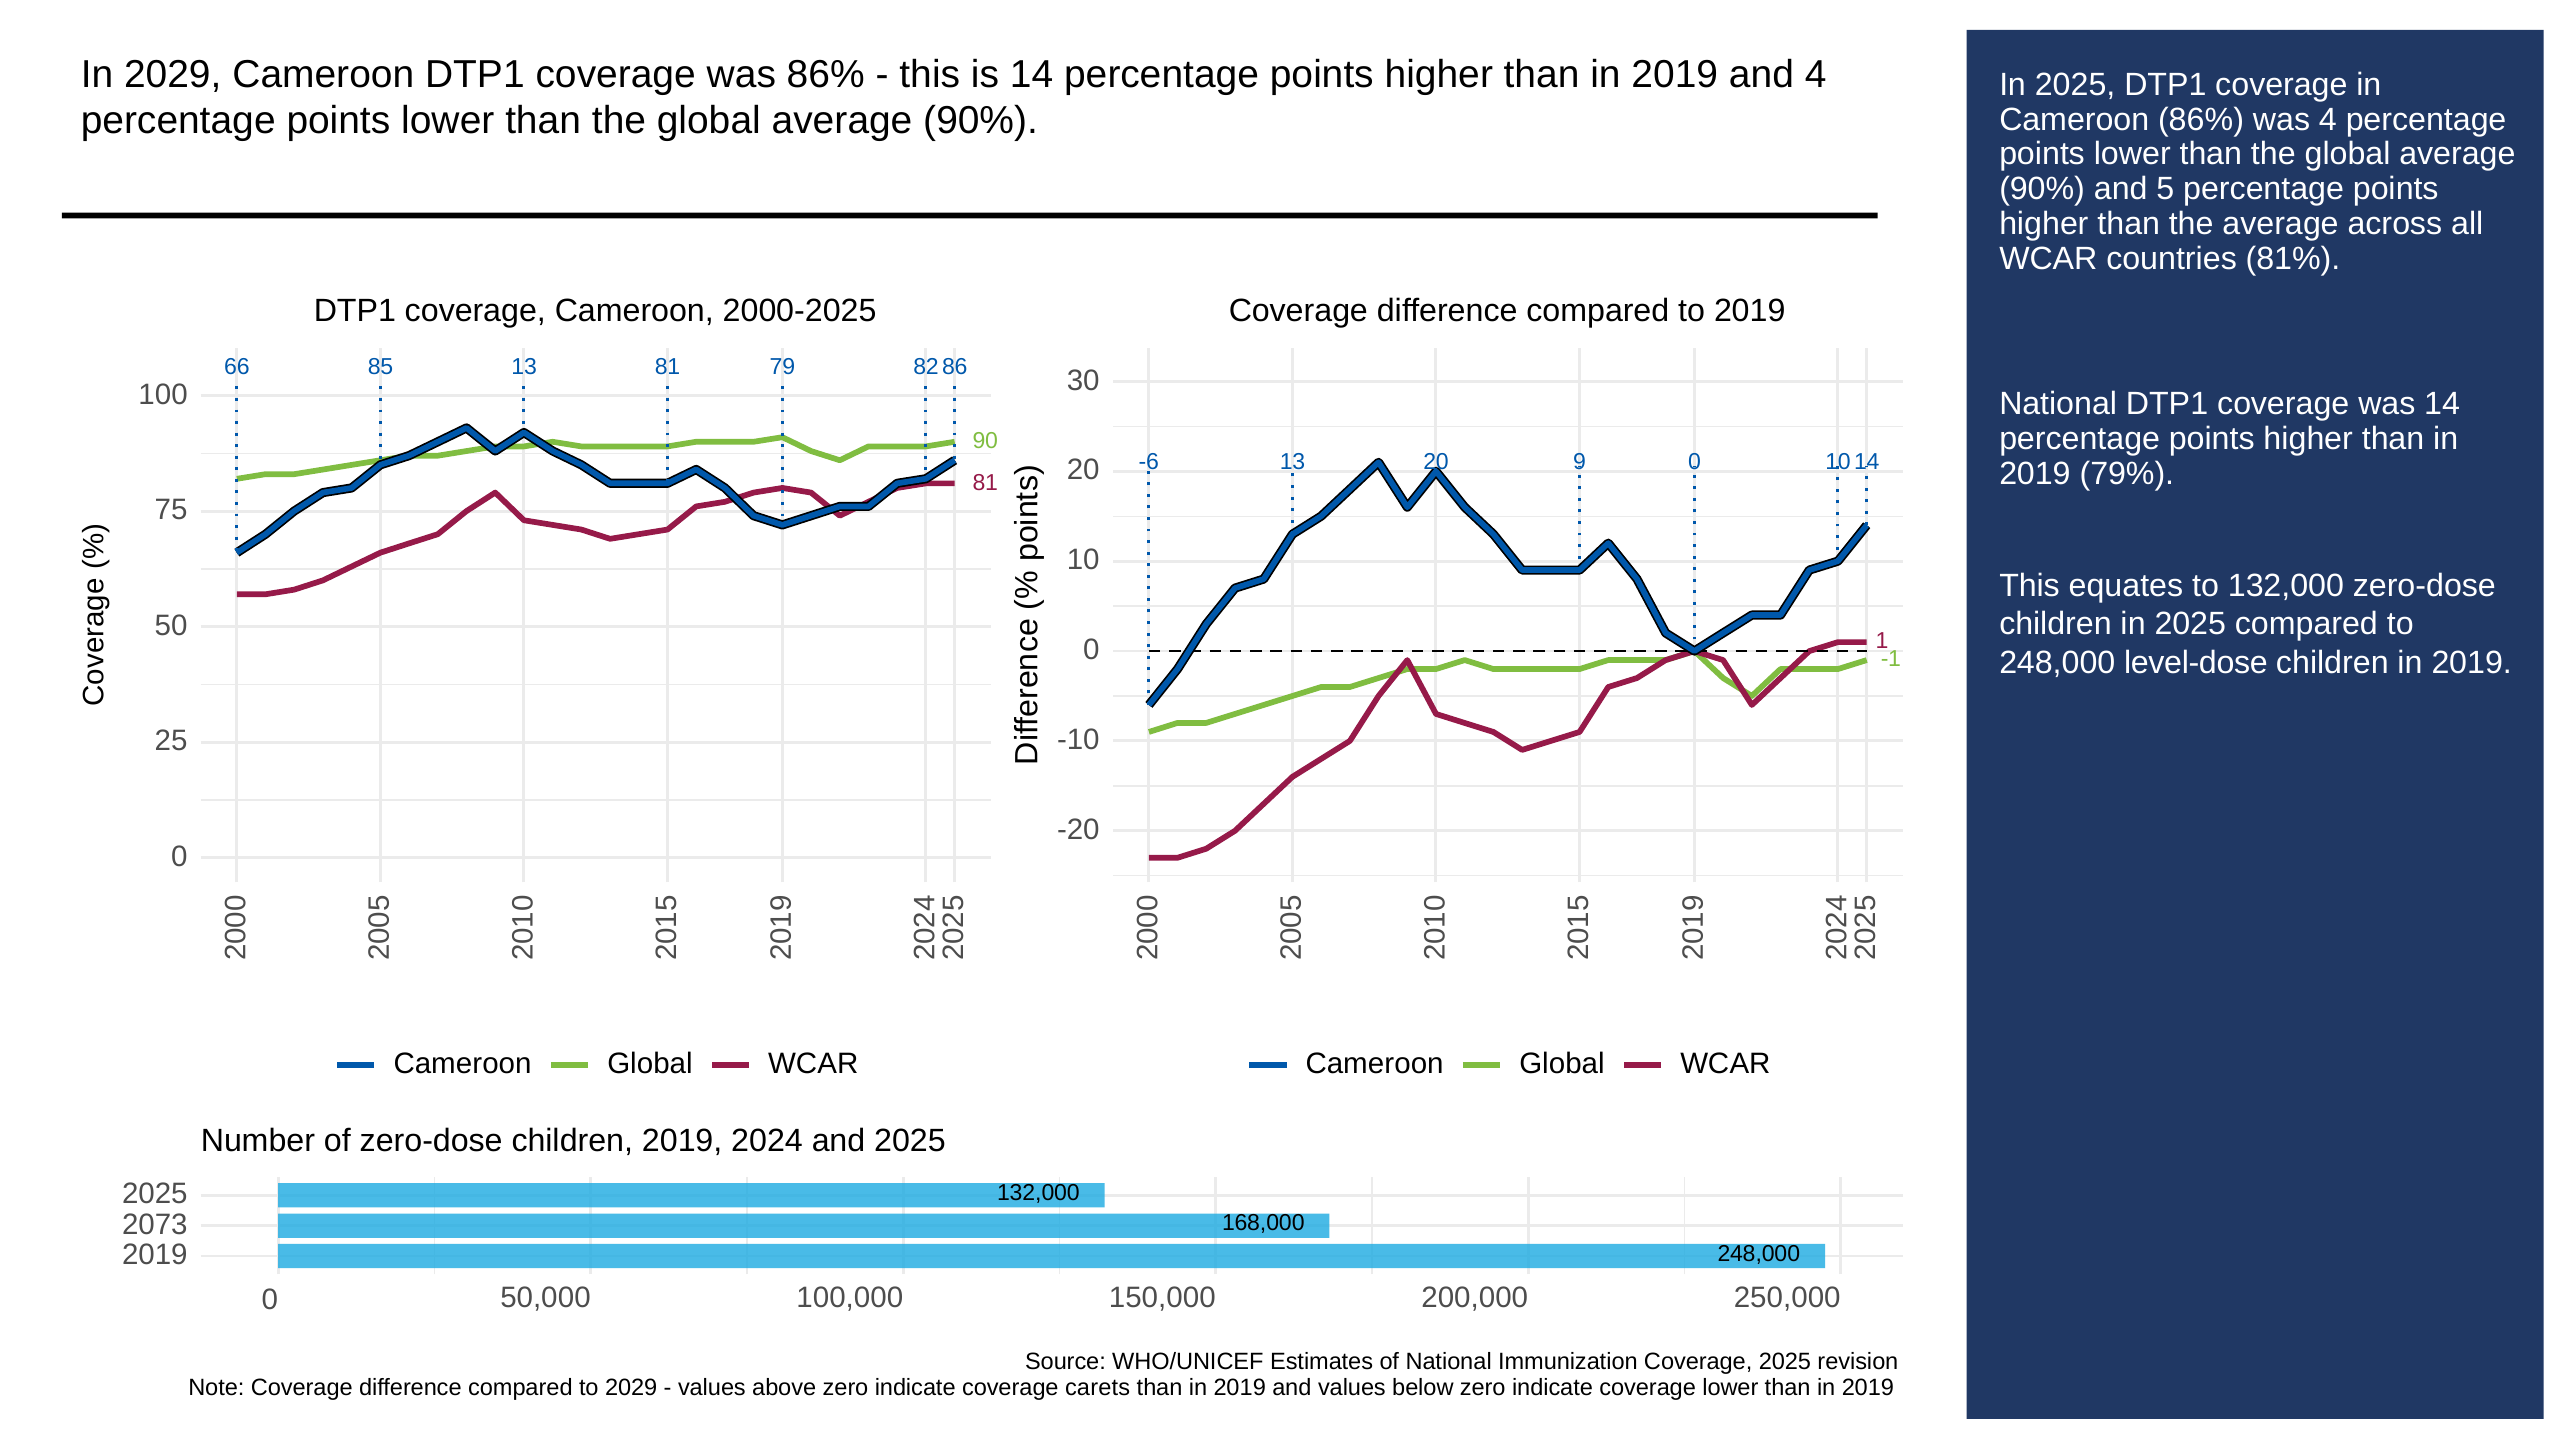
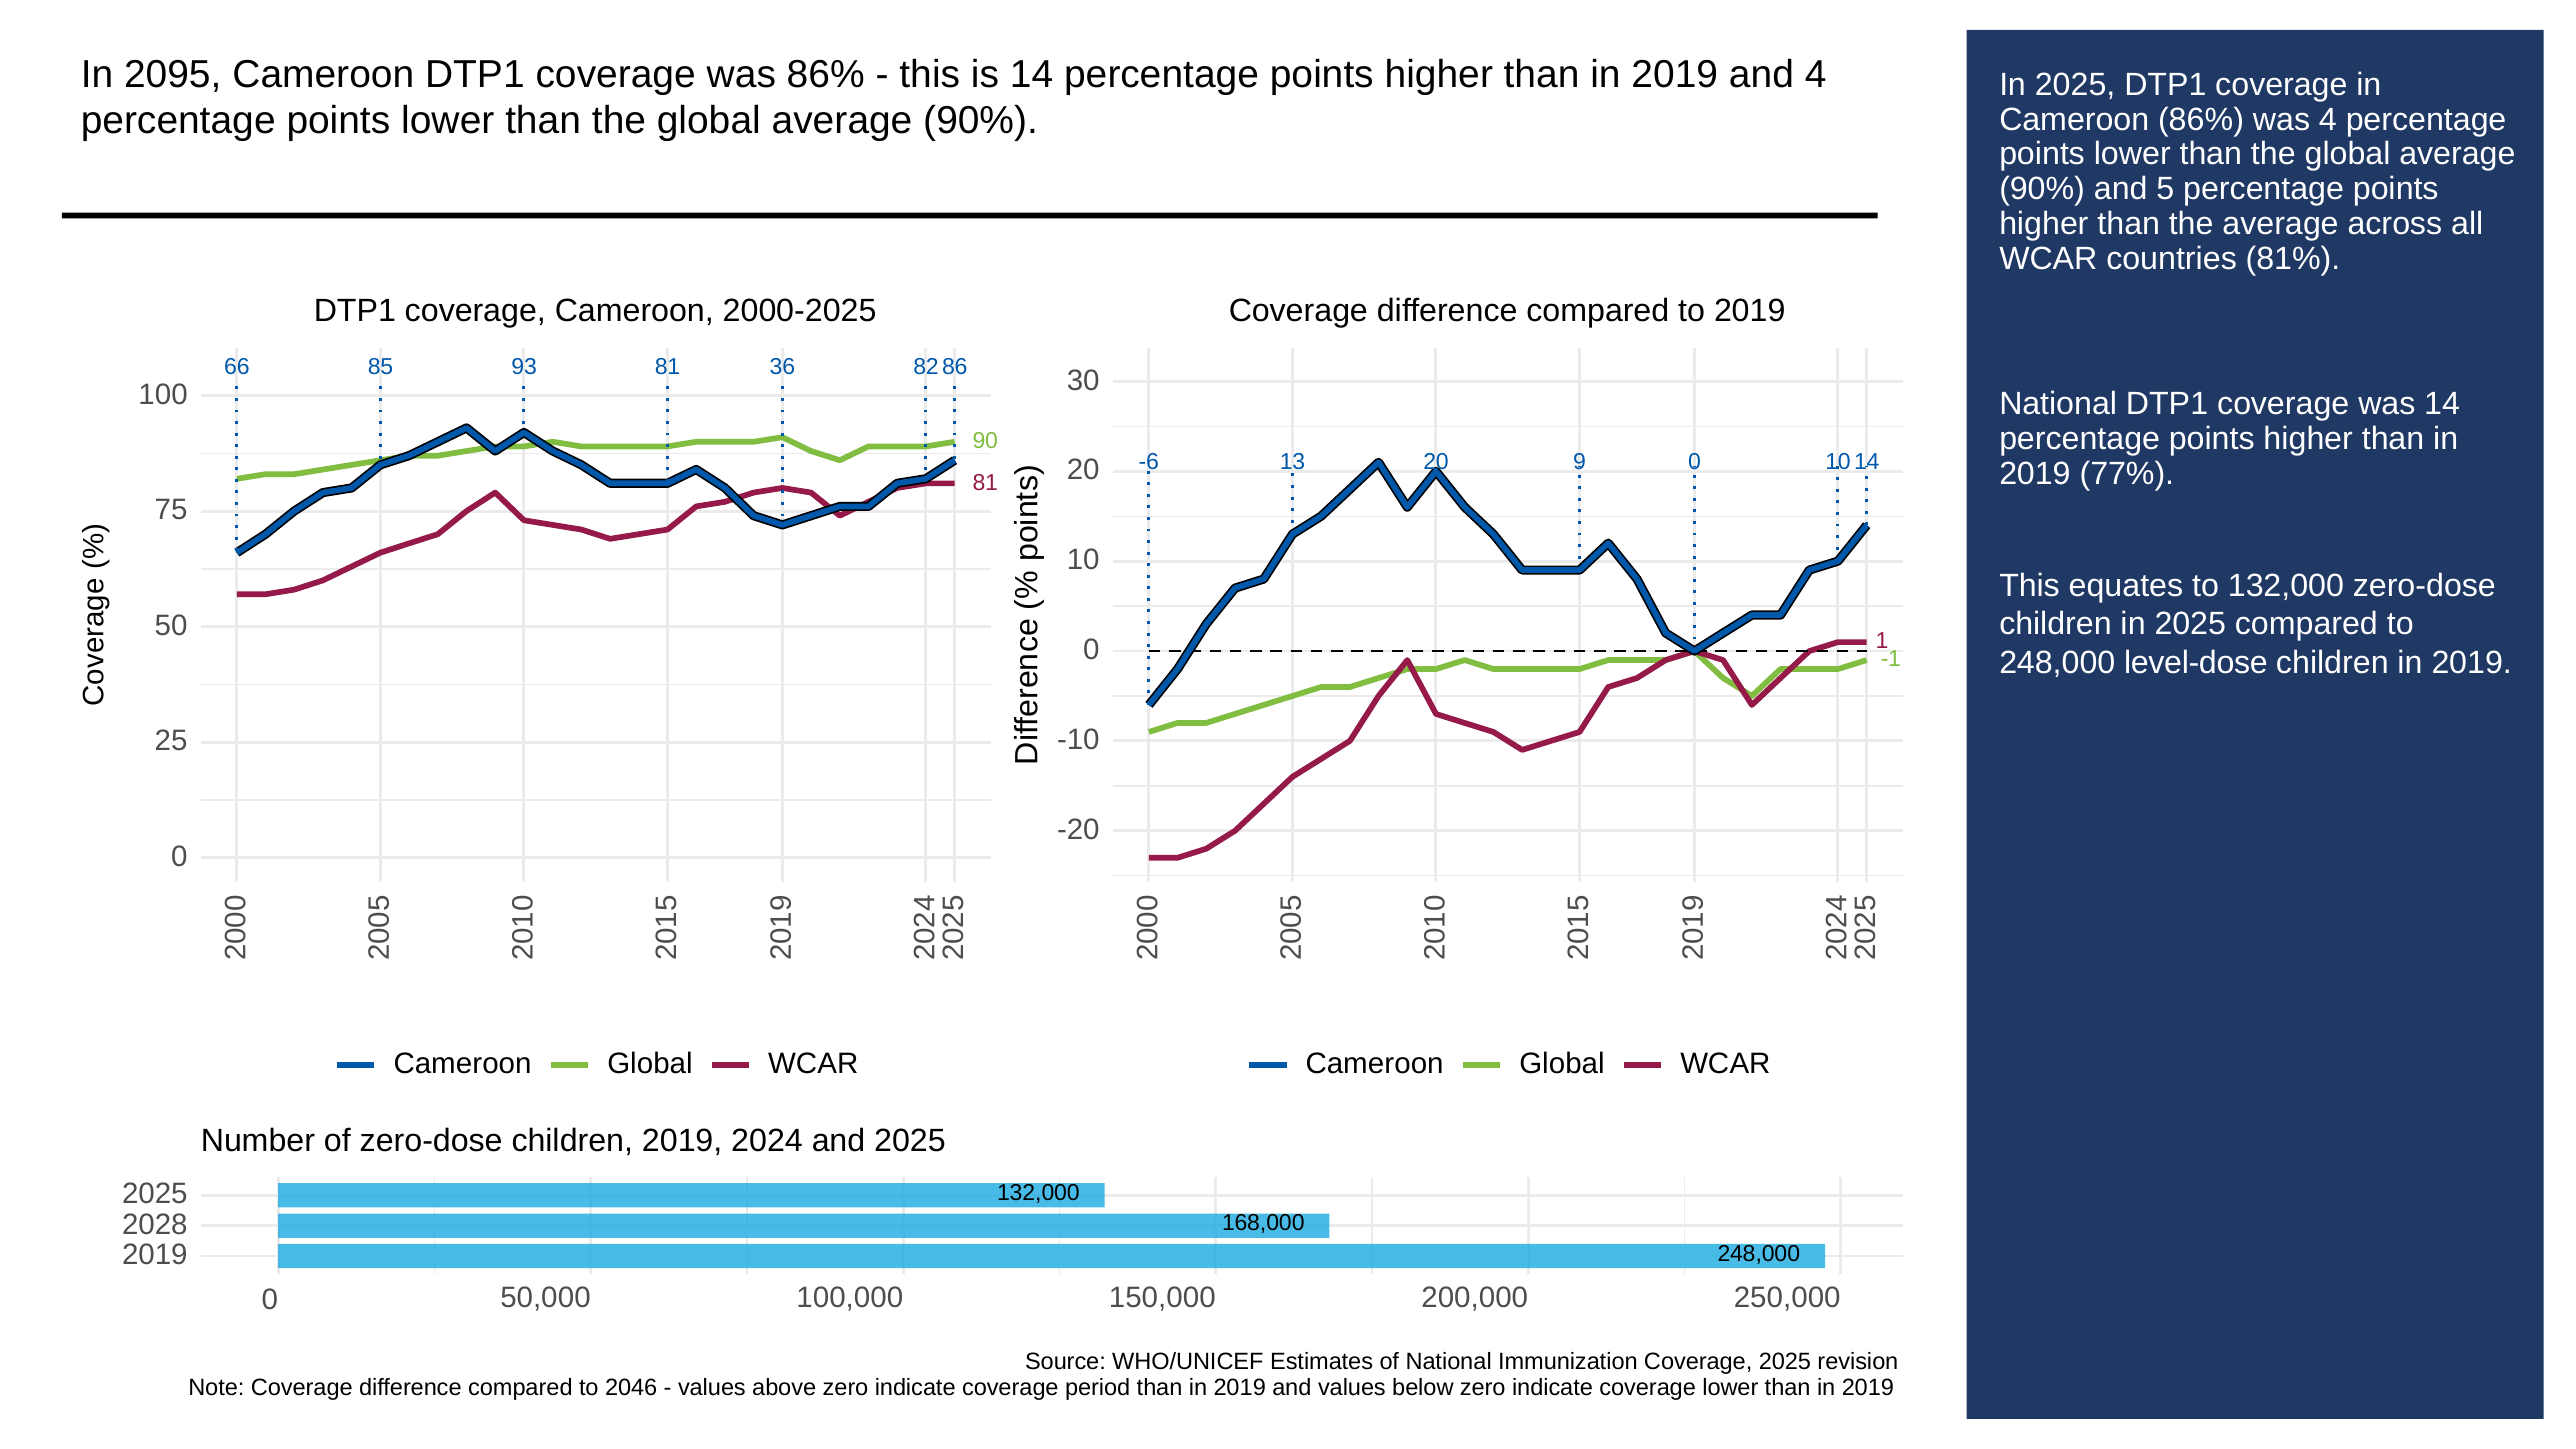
In 2029: 2029 -> 2095
85 13: 13 -> 93
79: 79 -> 36
79%: 79% -> 77%
2073: 2073 -> 2028
to 2029: 2029 -> 2046
carets: carets -> period
